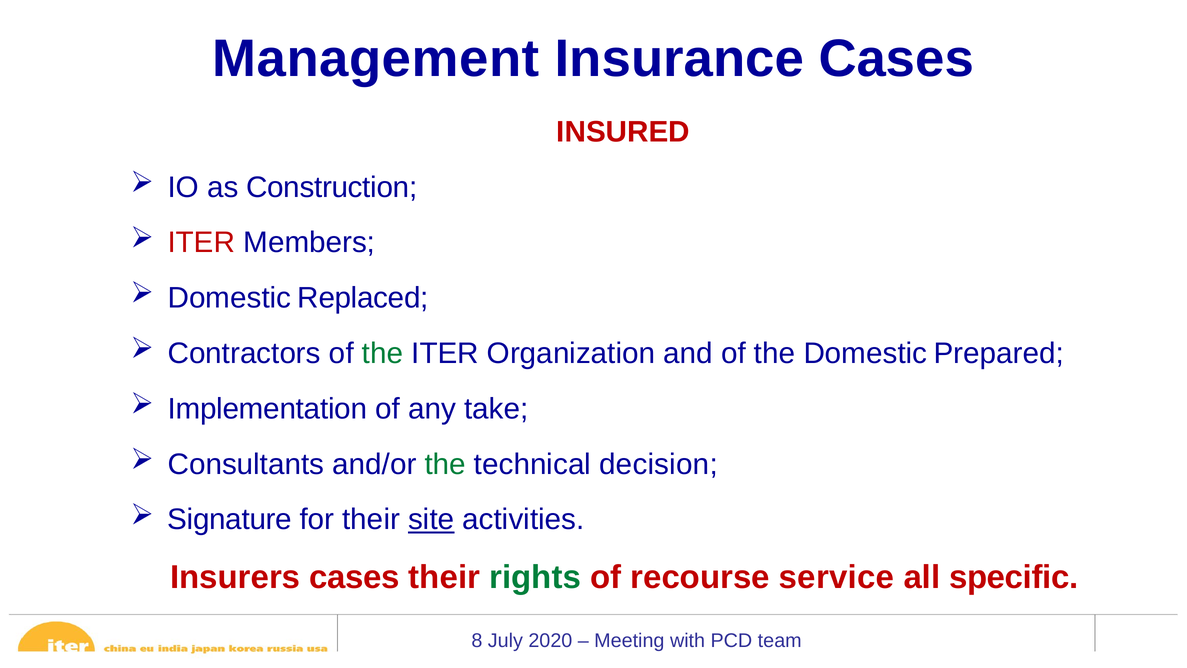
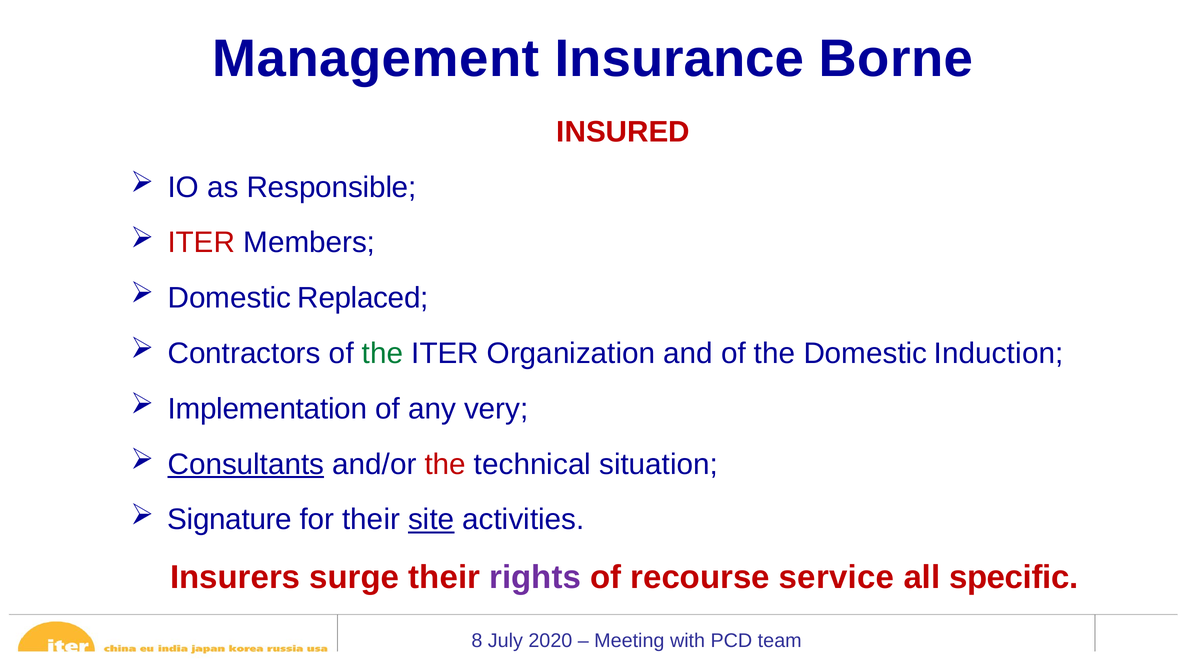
Insurance Cases: Cases -> Borne
Construction: Construction -> Responsible
Prepared: Prepared -> Induction
take: take -> very
Consultants underline: none -> present
the at (445, 464) colour: green -> red
decision: decision -> situation
Insurers cases: cases -> surge
rights colour: green -> purple
